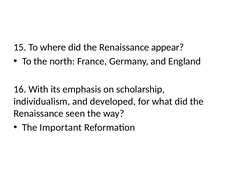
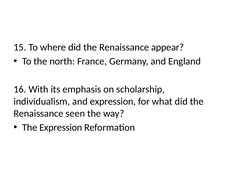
and developed: developed -> expression
The Important: Important -> Expression
